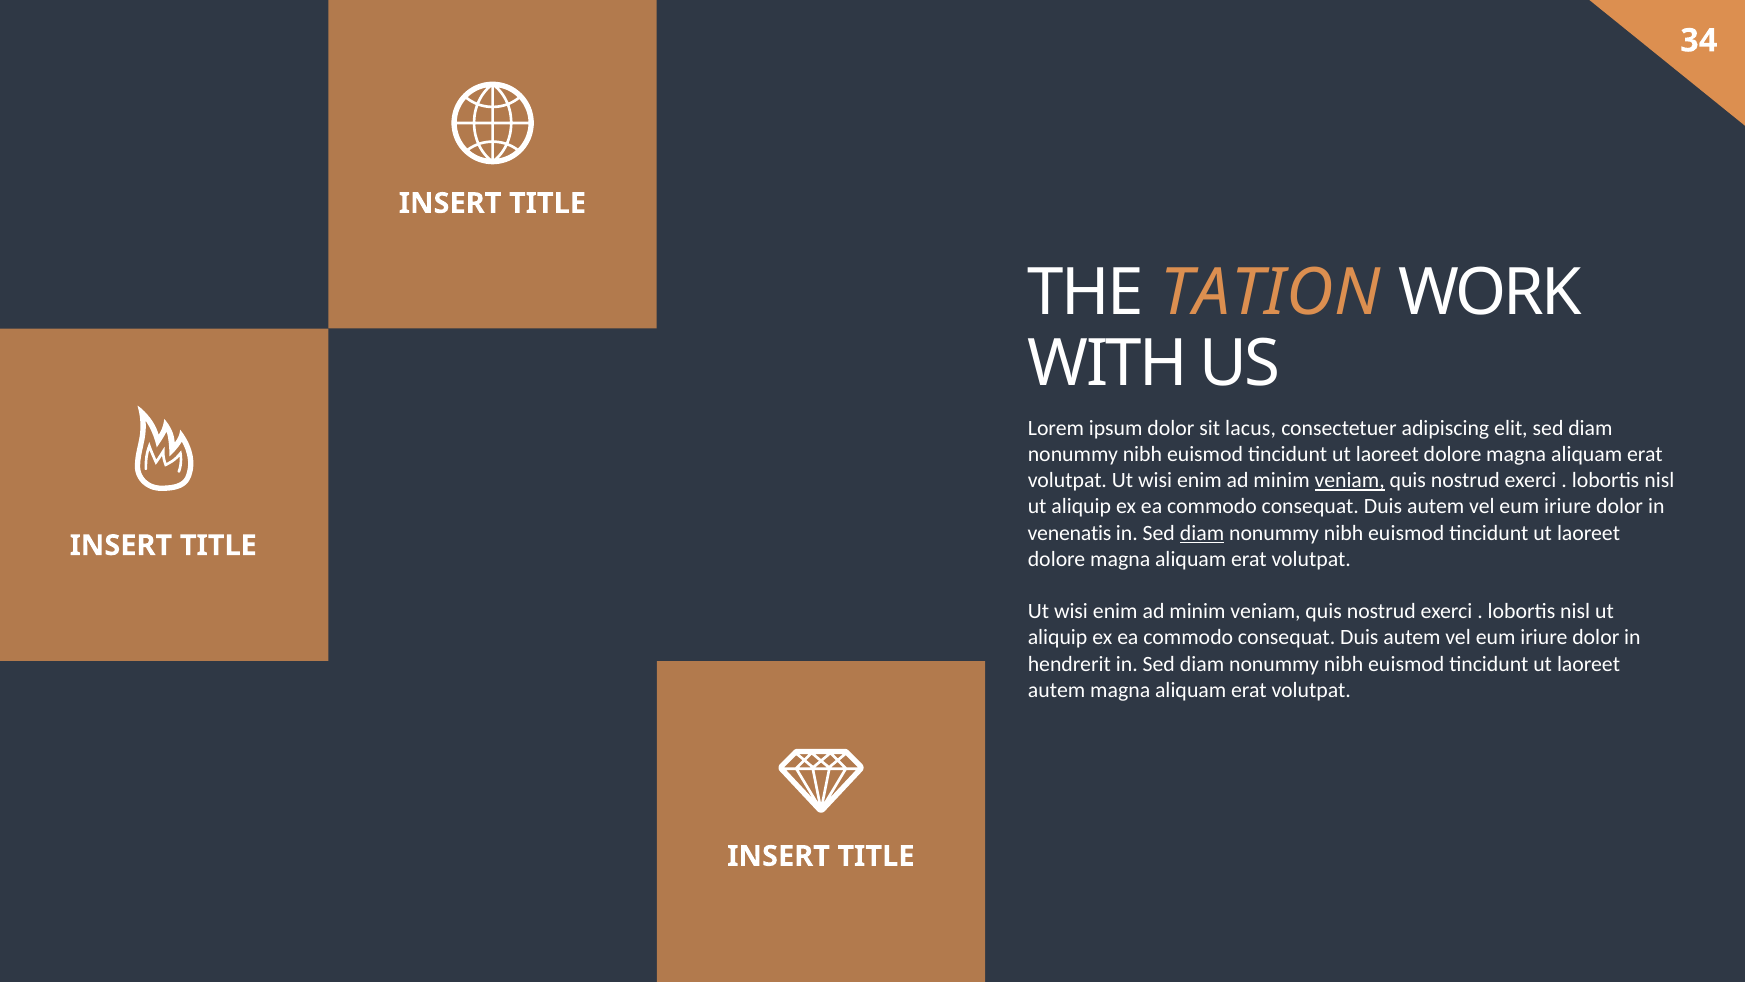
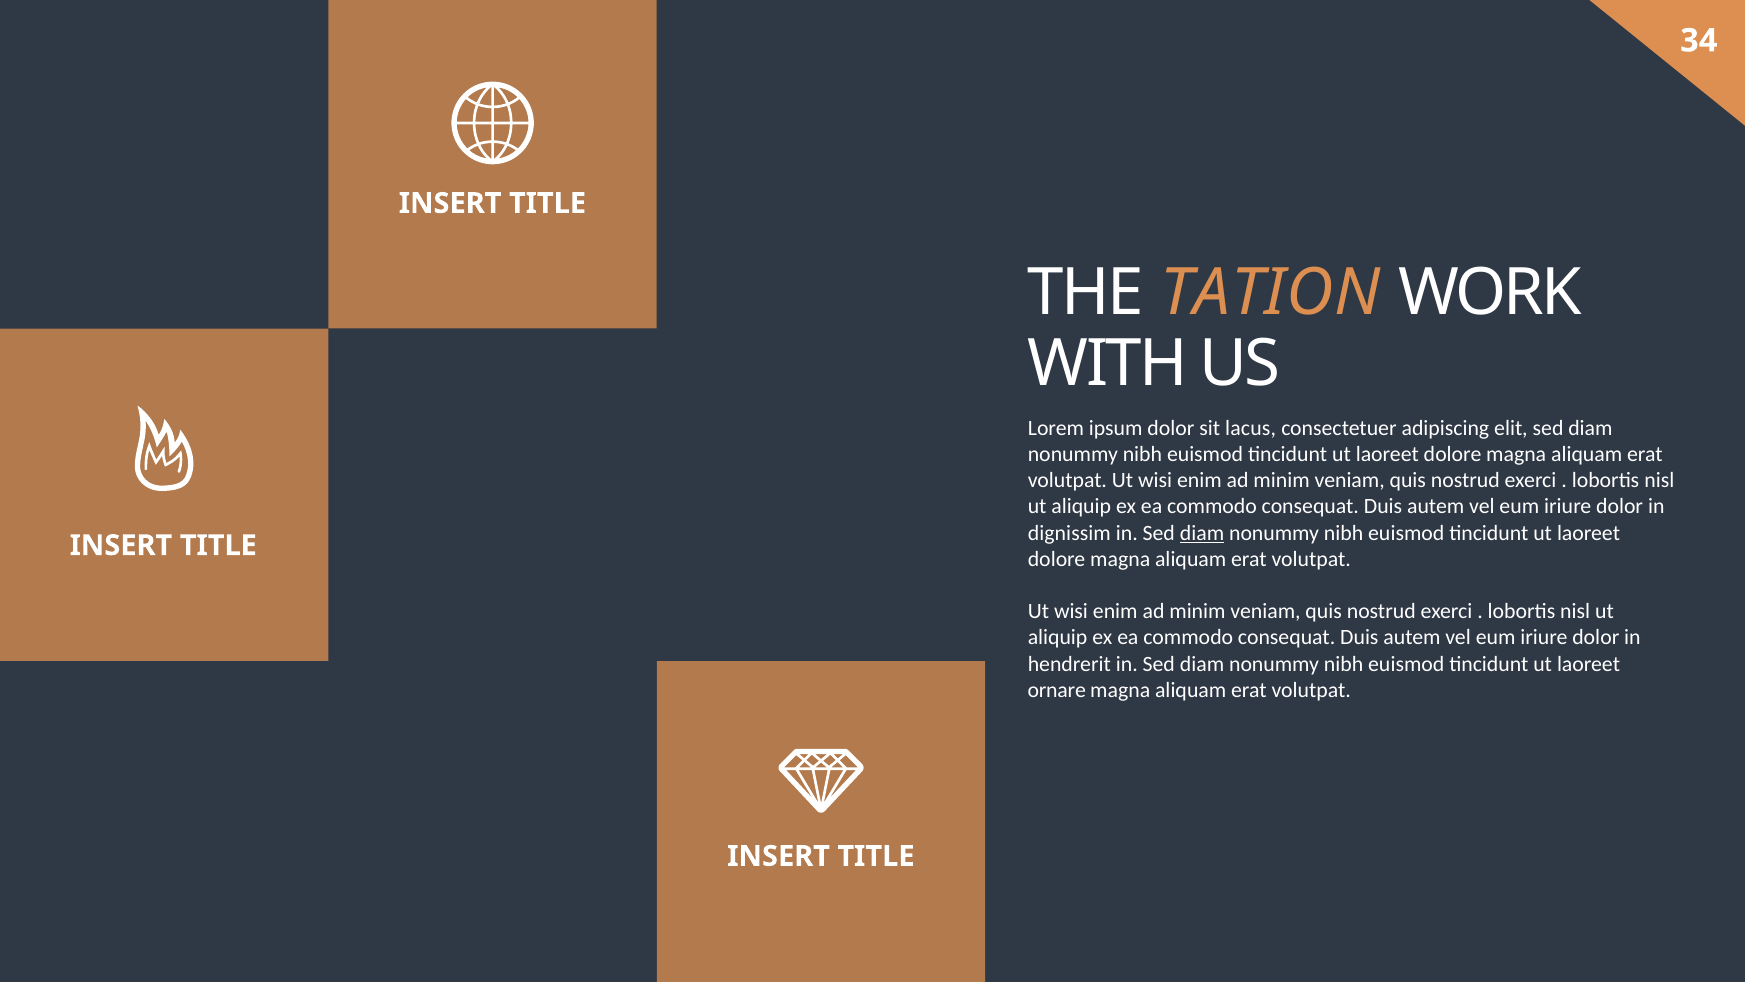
veniam at (1350, 480) underline: present -> none
venenatis: venenatis -> dignissim
autem at (1057, 690): autem -> ornare
